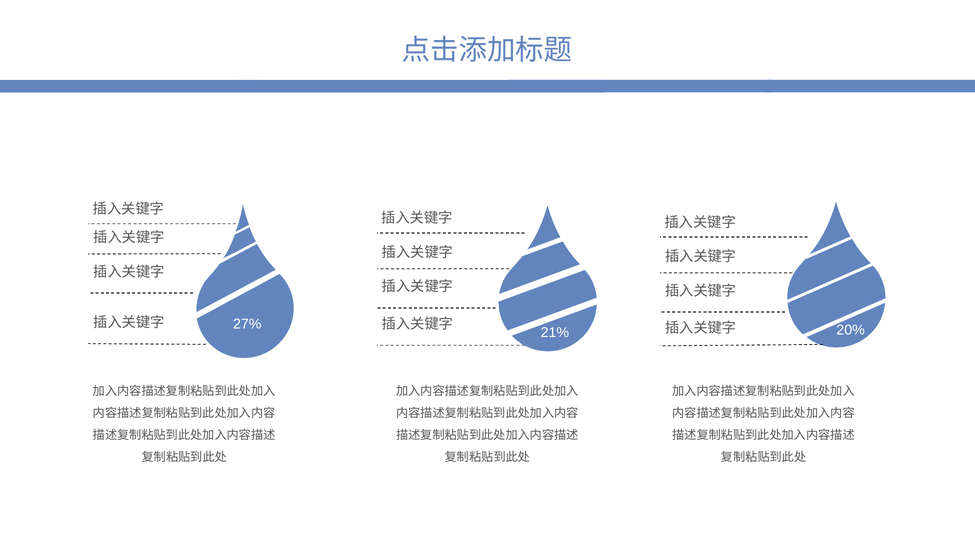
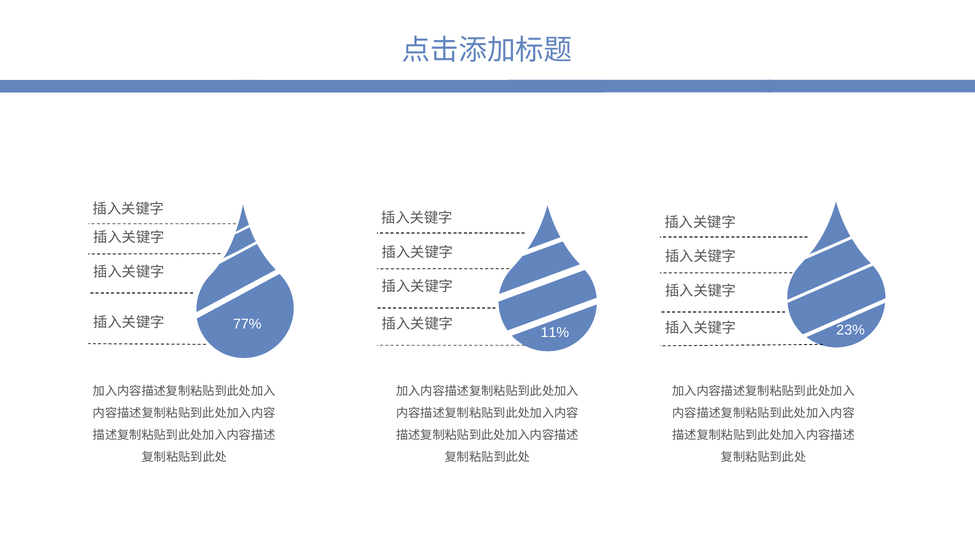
27%: 27% -> 77%
21%: 21% -> 11%
20%: 20% -> 23%
